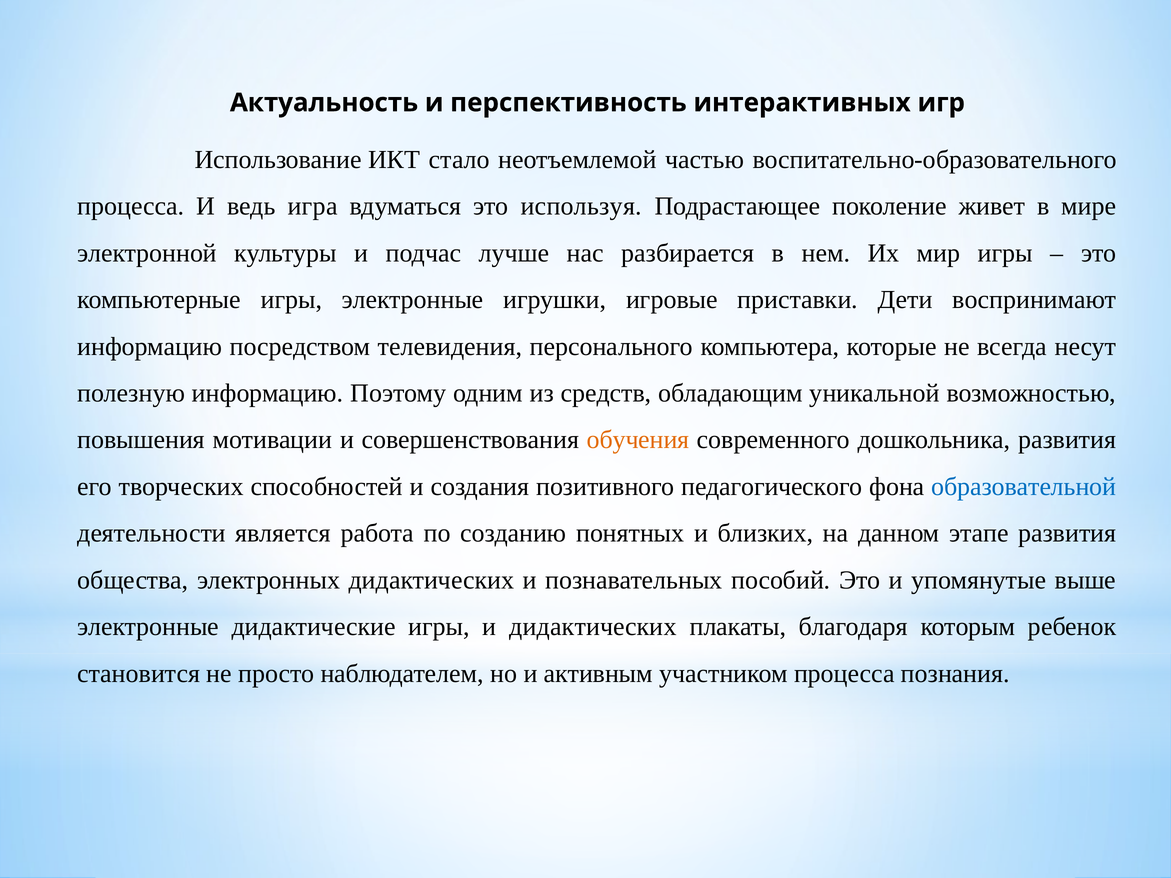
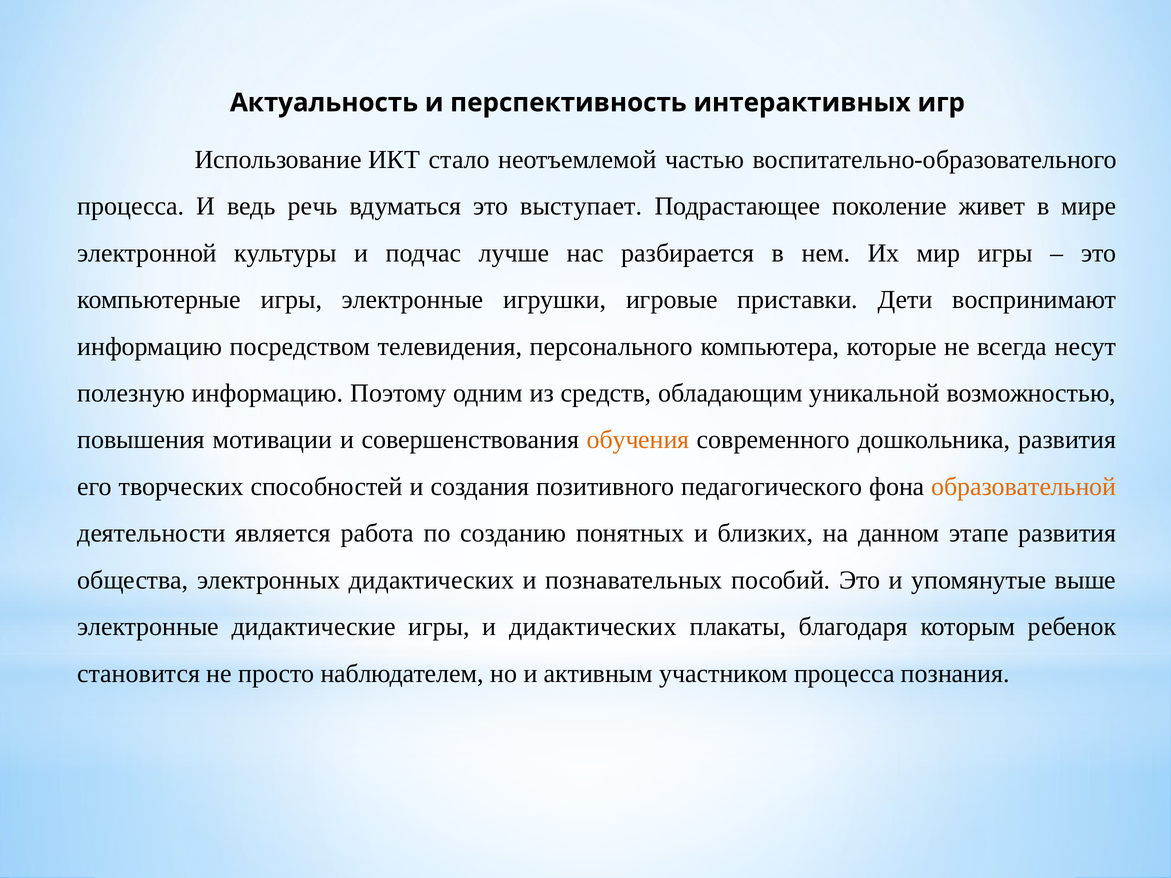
игра: игра -> речь
используя: используя -> выступает
образовательной colour: blue -> orange
